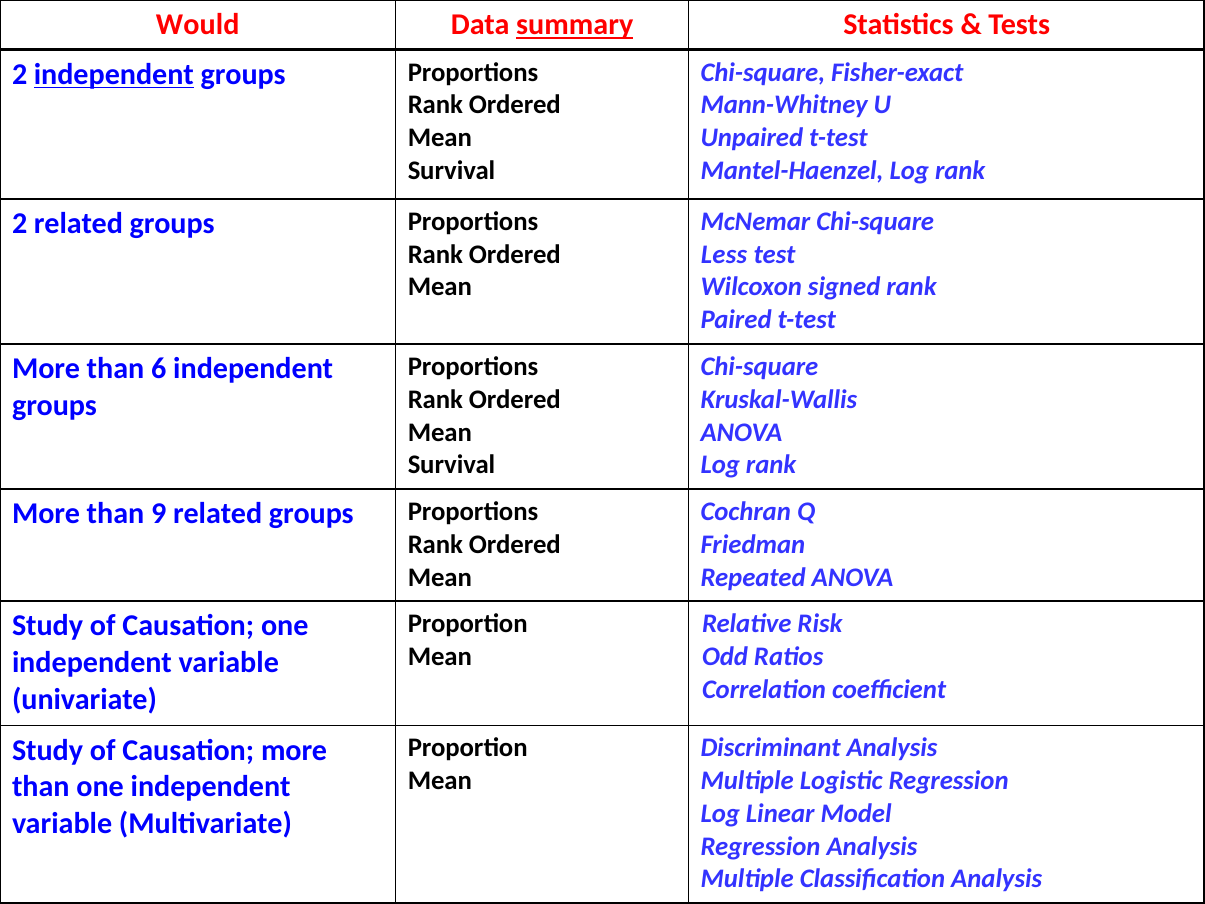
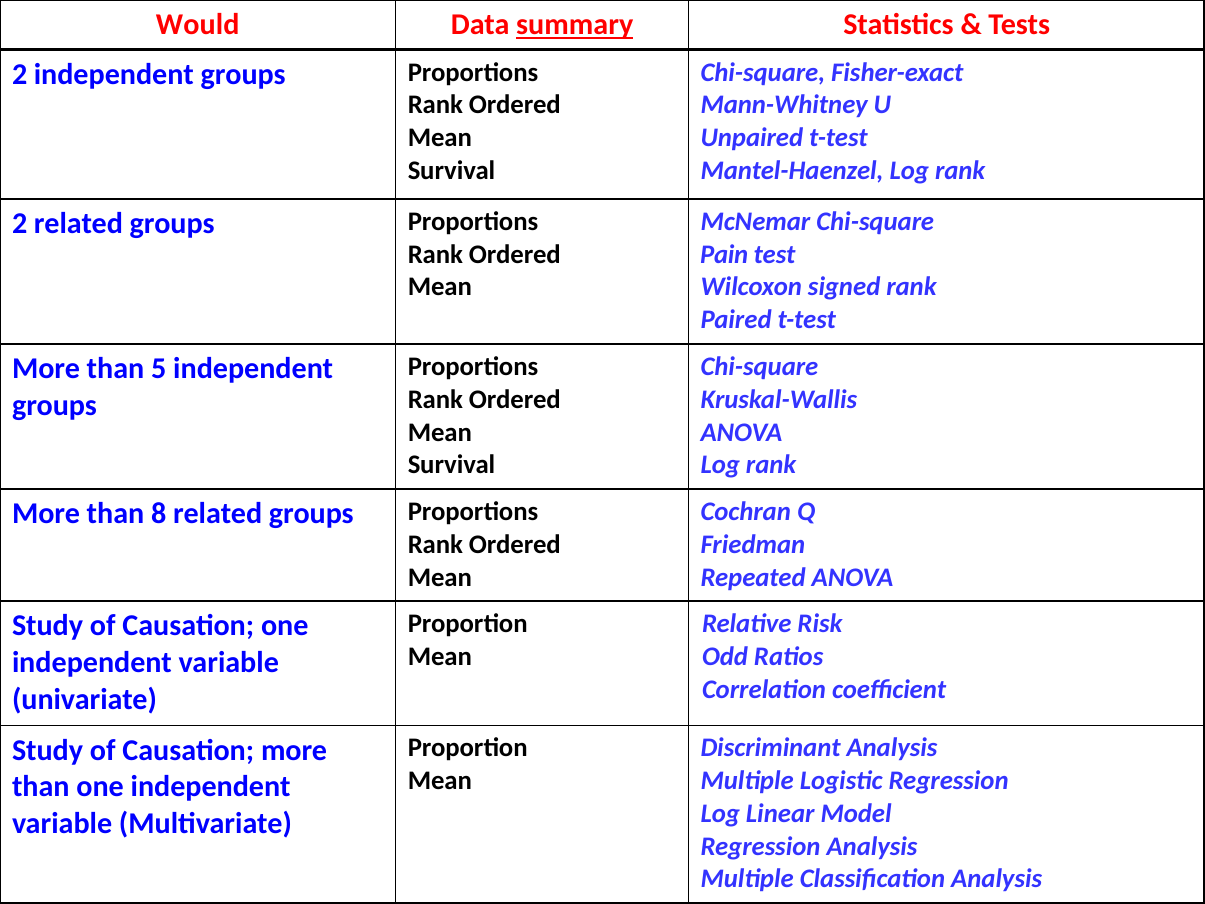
independent at (114, 74) underline: present -> none
Less: Less -> Pain
6: 6 -> 5
9: 9 -> 8
